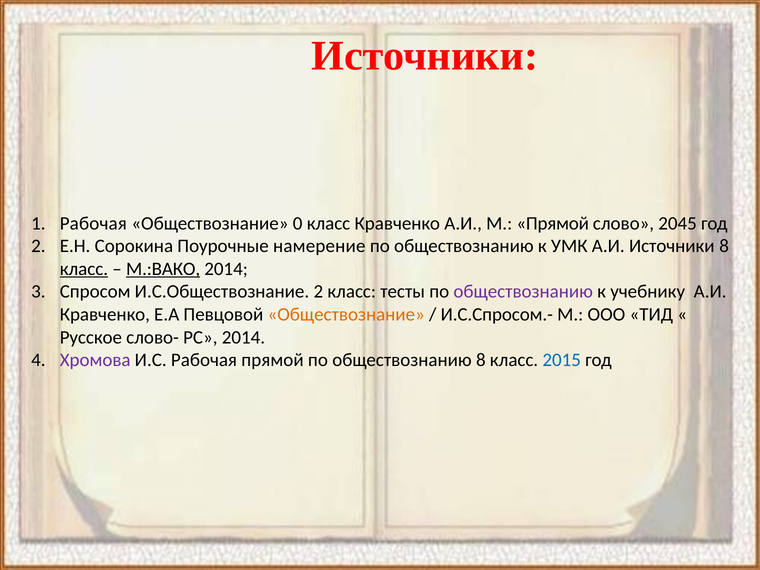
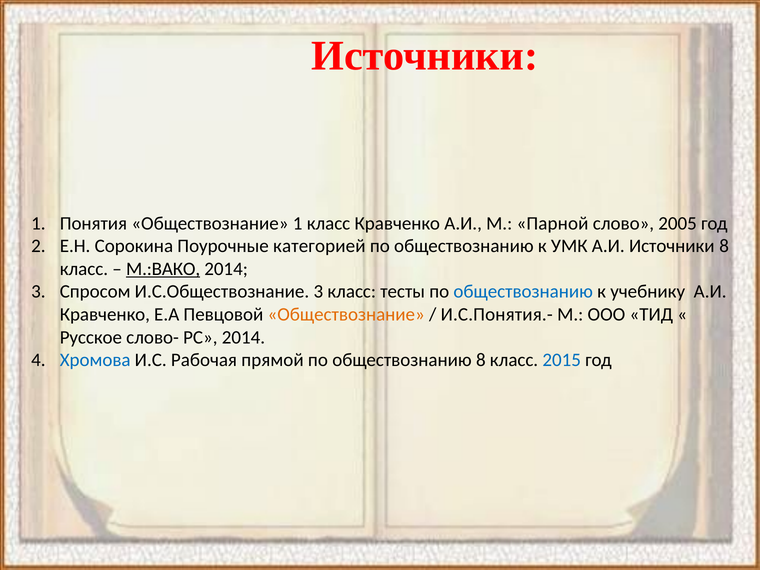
Рабочая at (93, 223): Рабочая -> Понятия
Обществознание 0: 0 -> 1
М Прямой: Прямой -> Парной
2045: 2045 -> 2005
намерение: намерение -> категорией
класс at (84, 269) underline: present -> none
И.С.Обществознание 2: 2 -> 3
обществознанию at (523, 292) colour: purple -> blue
И.С.Спросом.-: И.С.Спросом.- -> И.С.Понятия.-
Хромова colour: purple -> blue
